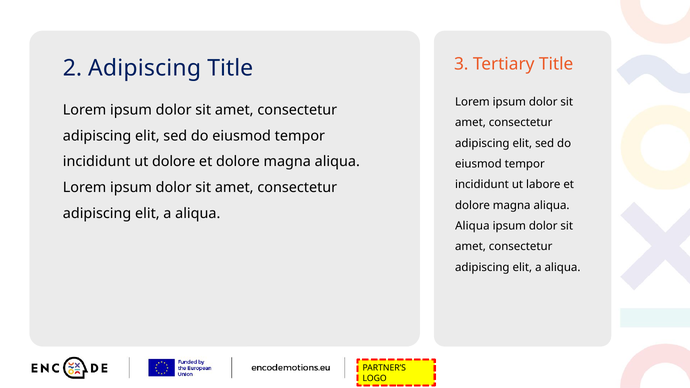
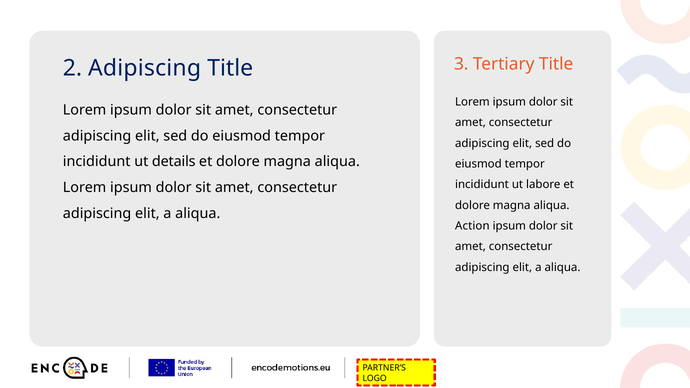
ut dolore: dolore -> details
Aliqua at (472, 226): Aliqua -> Action
